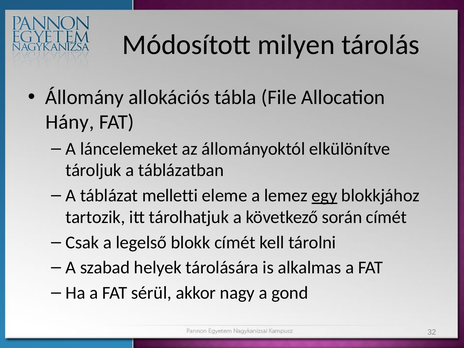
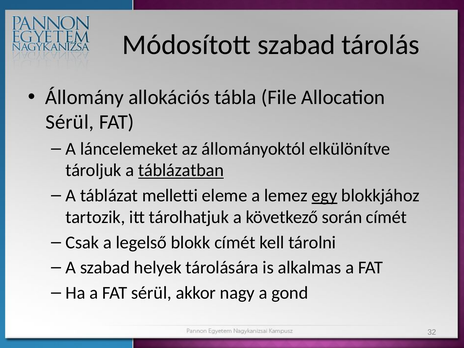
Módosított milyen: milyen -> szabad
Hány at (70, 122): Hány -> Sérül
táblázatban underline: none -> present
